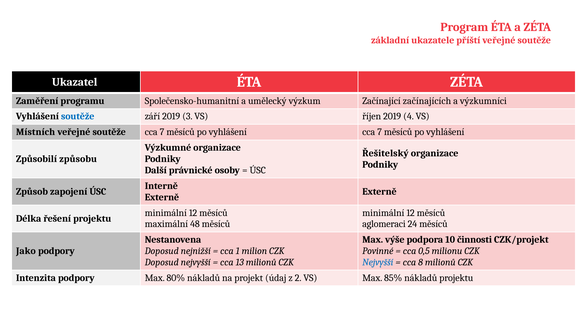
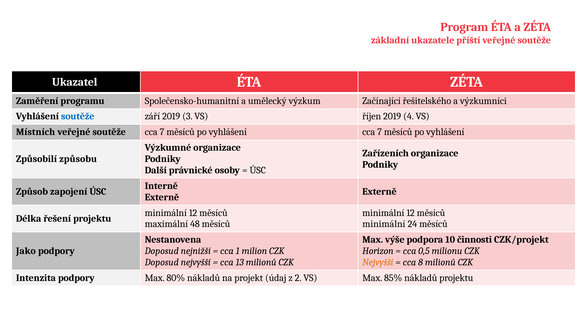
začínajících: začínajících -> řešitelského
Řešitelský: Řešitelský -> Zařízeních
aglomeraci at (384, 224): aglomeraci -> minimální
Povinné: Povinné -> Horizon
Nejvyšší at (378, 262) colour: blue -> orange
